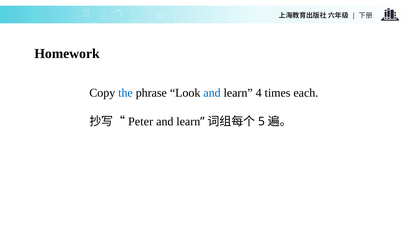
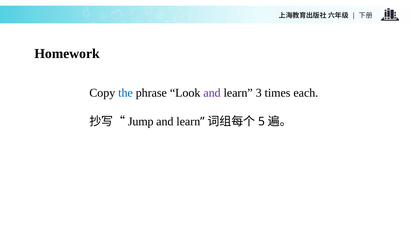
and at (212, 93) colour: blue -> purple
4: 4 -> 3
Peter: Peter -> Jump
